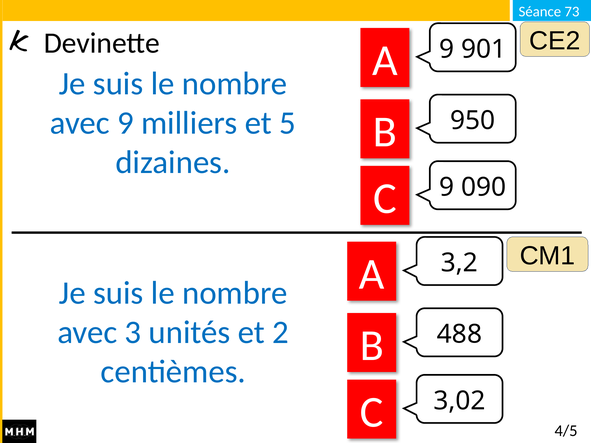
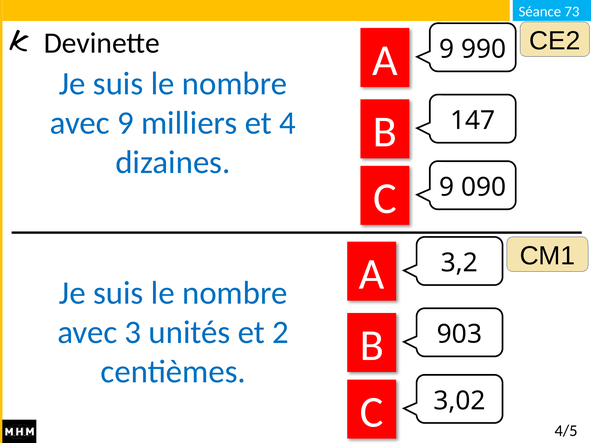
901: 901 -> 990
5: 5 -> 4
950: 950 -> 147
488: 488 -> 903
